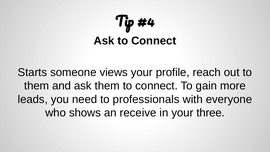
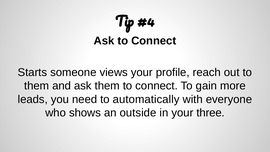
professionals: professionals -> automatically
receive: receive -> outside
